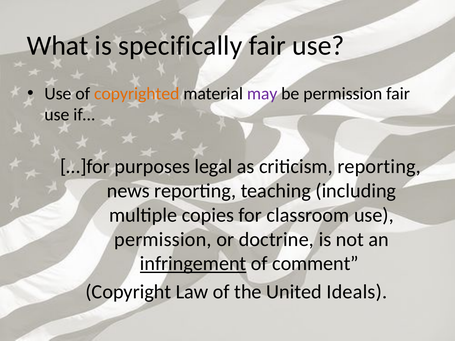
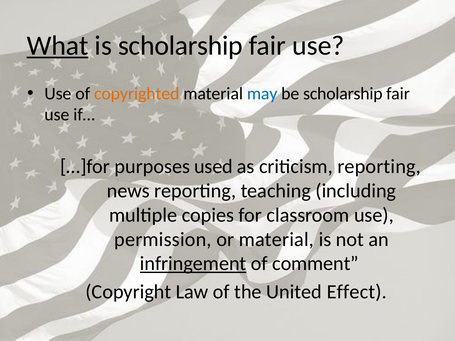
What underline: none -> present
is specifically: specifically -> scholarship
may colour: purple -> blue
be permission: permission -> scholarship
legal: legal -> used
or doctrine: doctrine -> material
Ideals: Ideals -> Effect
